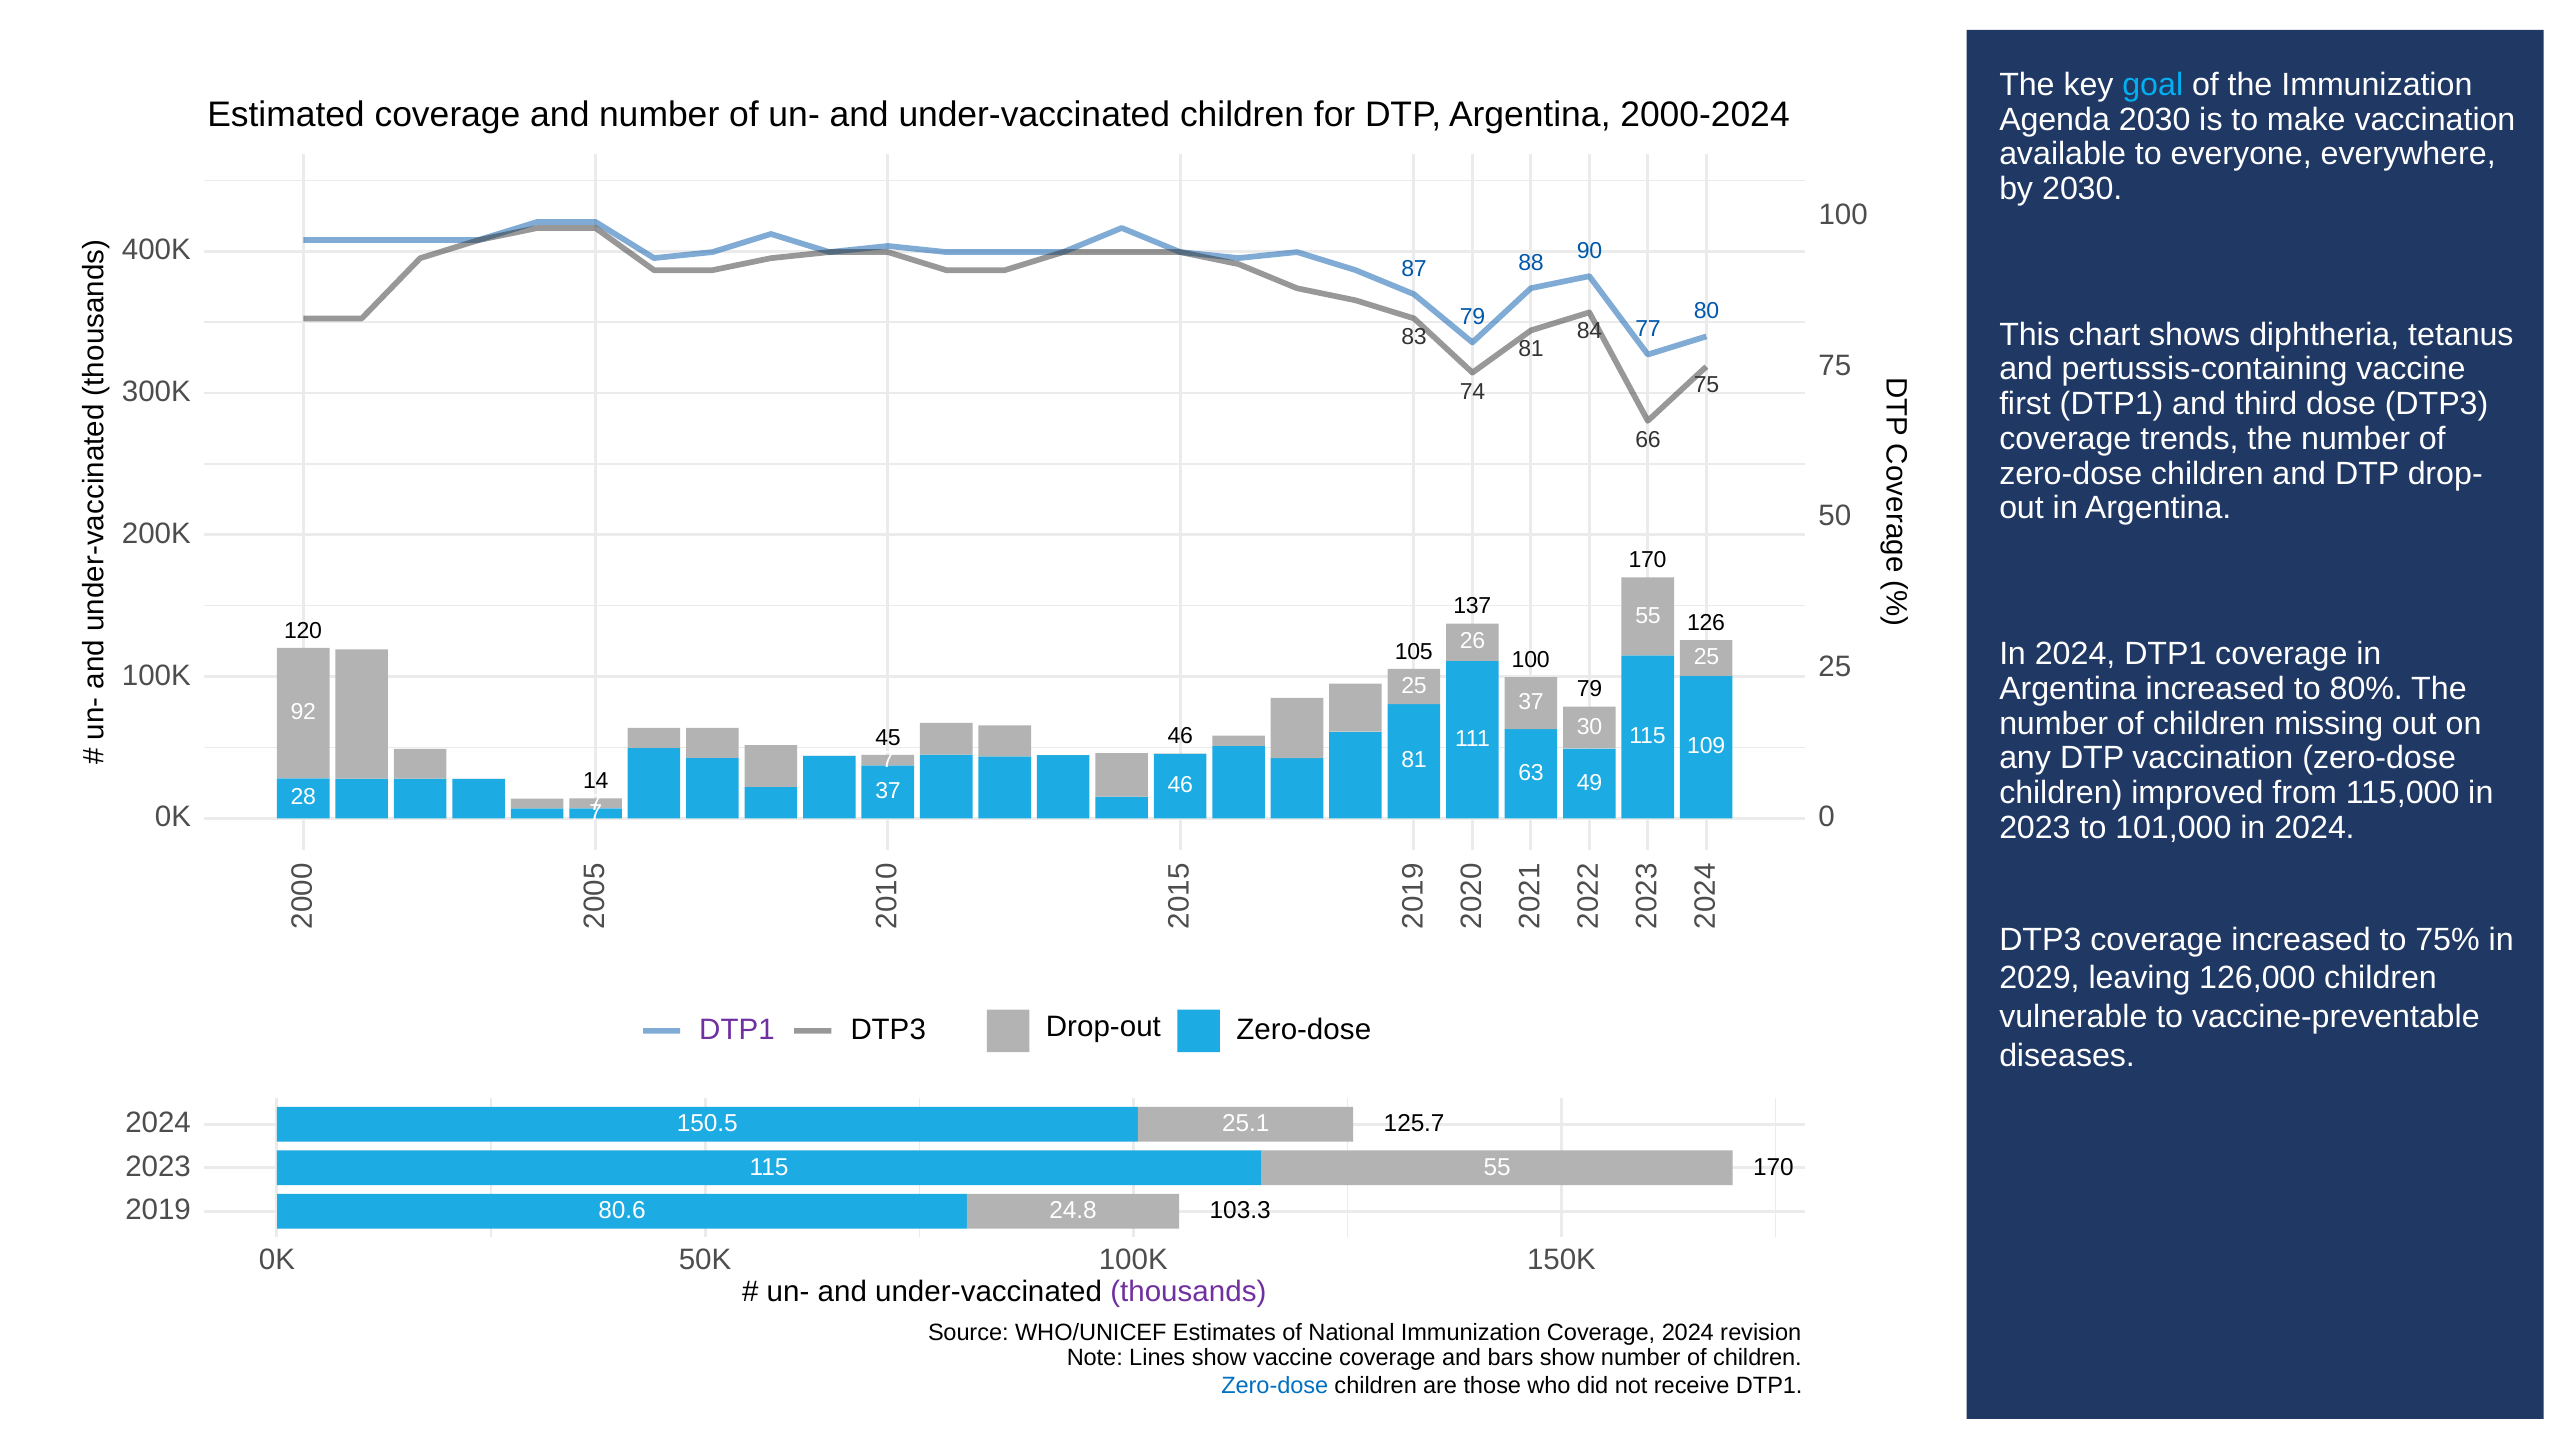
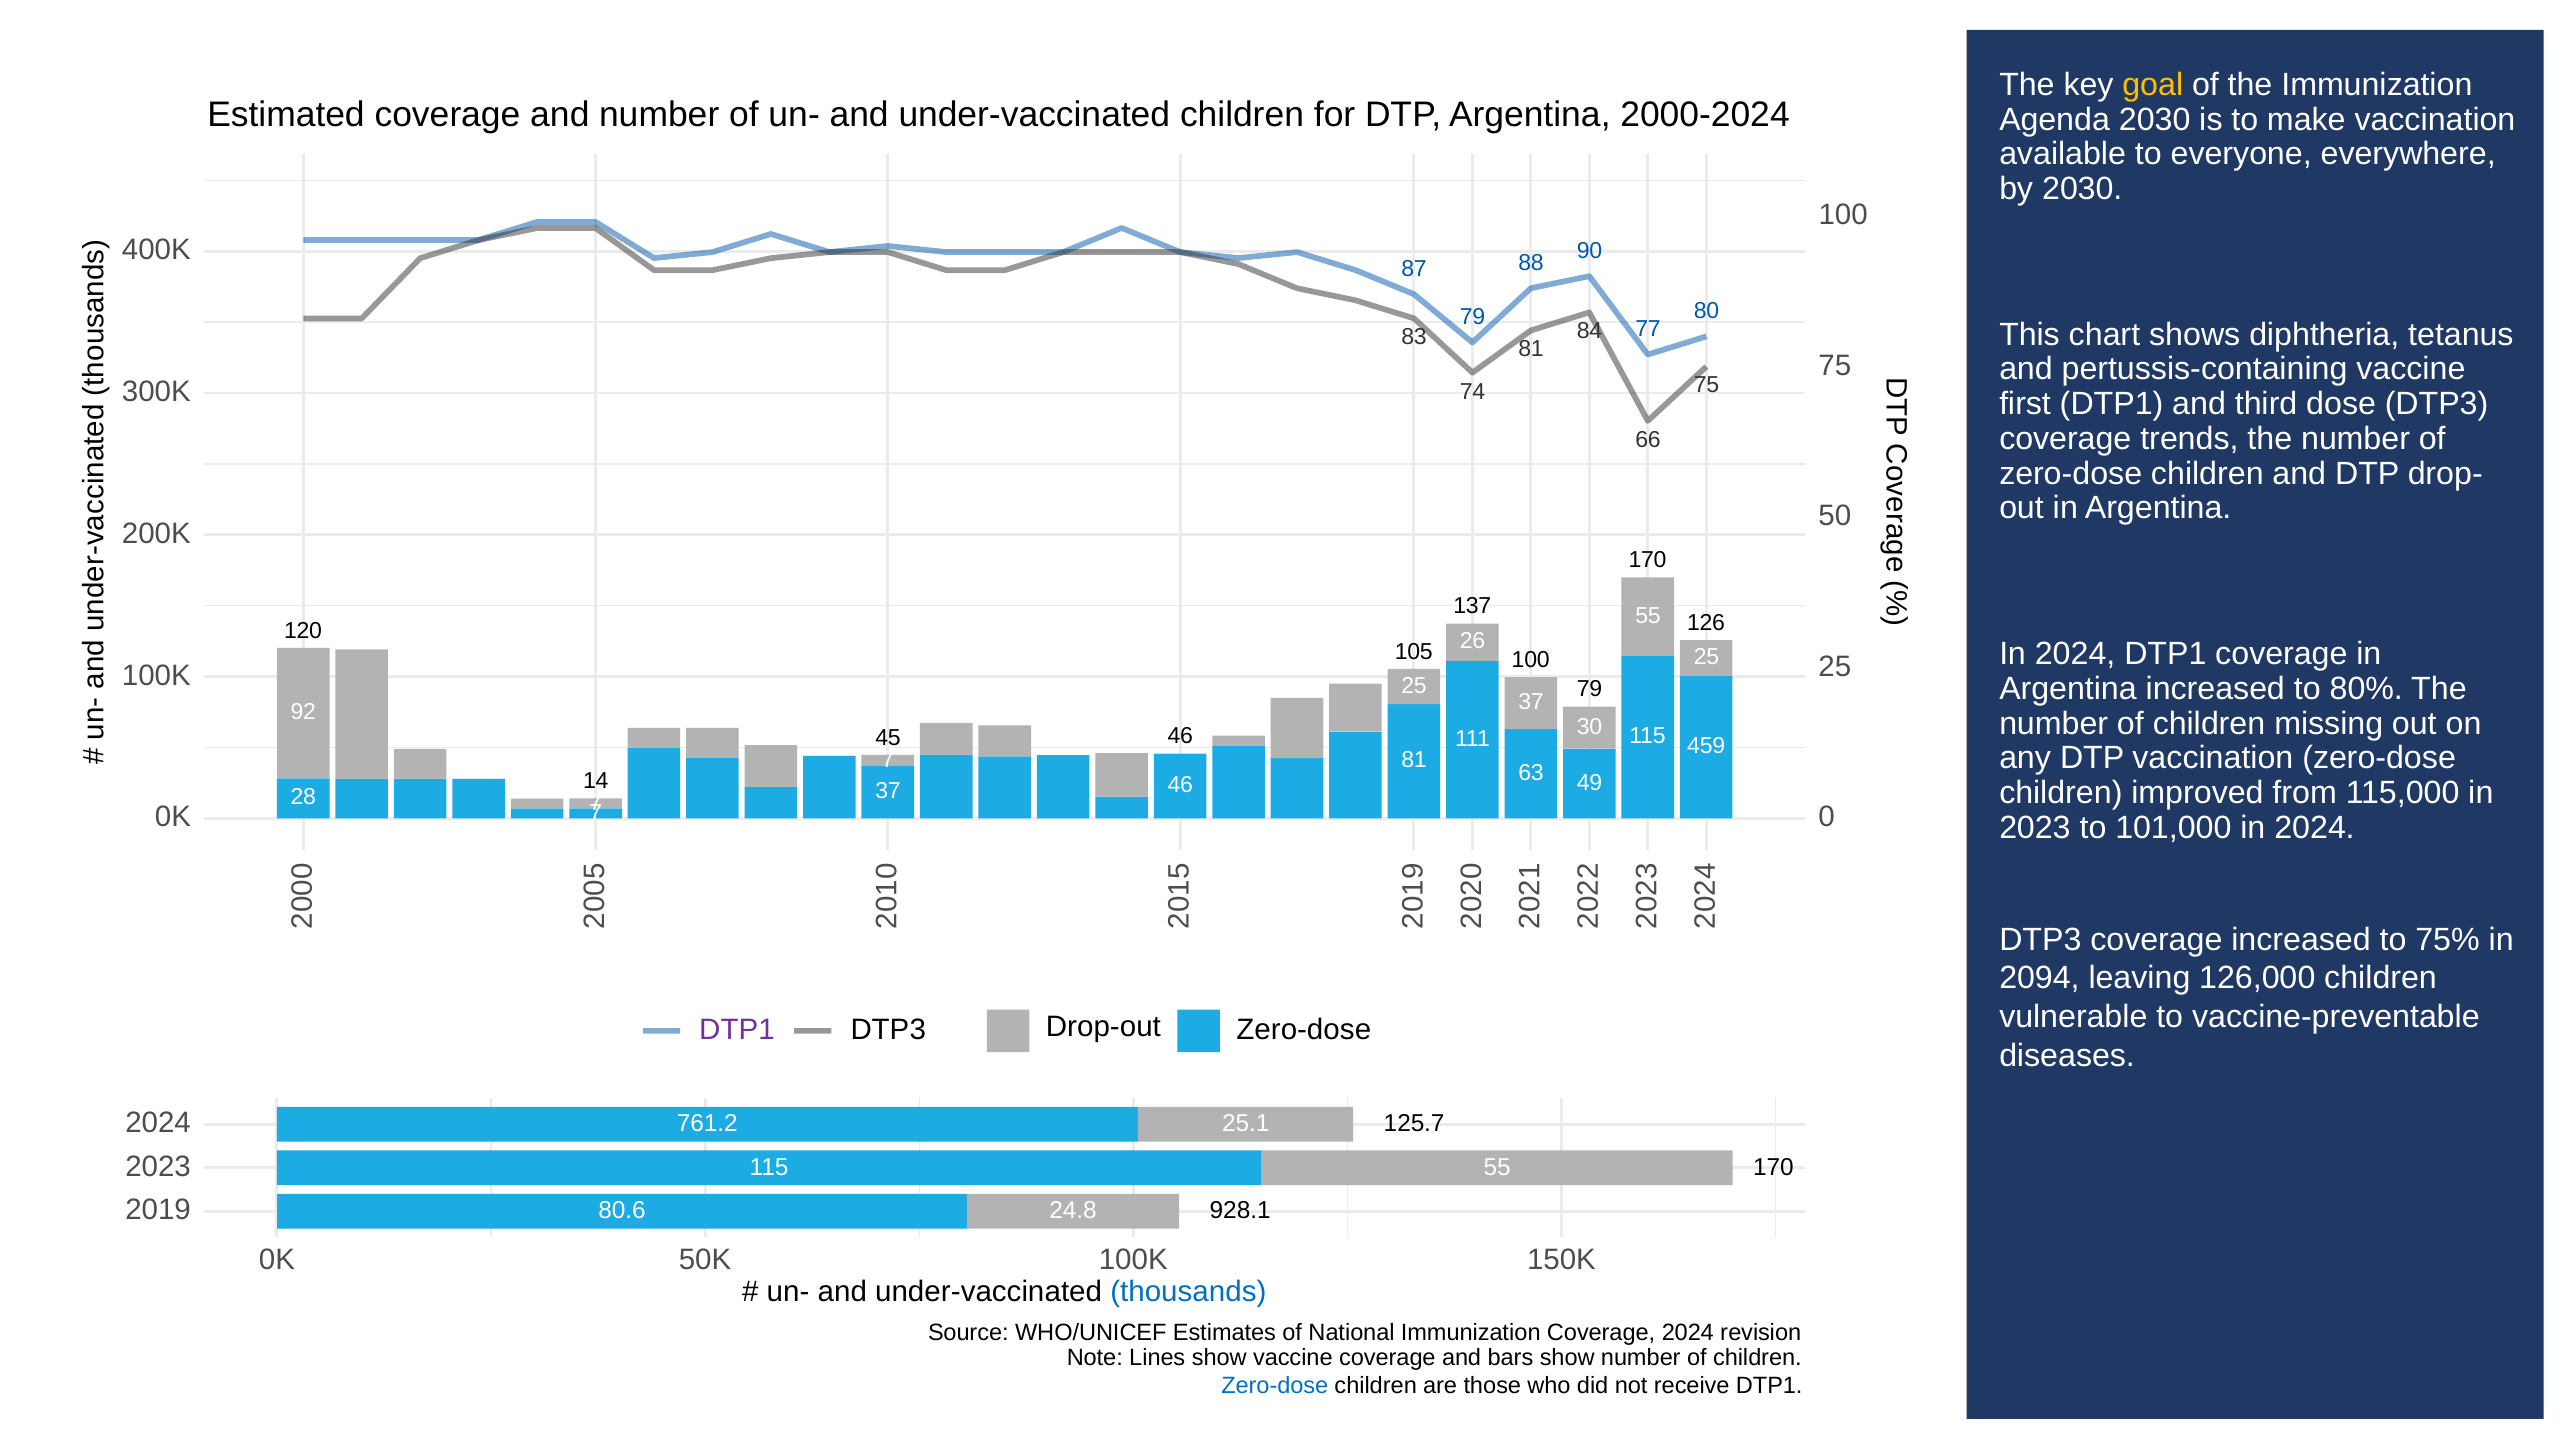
goal colour: light blue -> yellow
109: 109 -> 459
2029: 2029 -> 2094
150.5: 150.5 -> 761.2
103.3: 103.3 -> 928.1
thousands colour: purple -> blue
